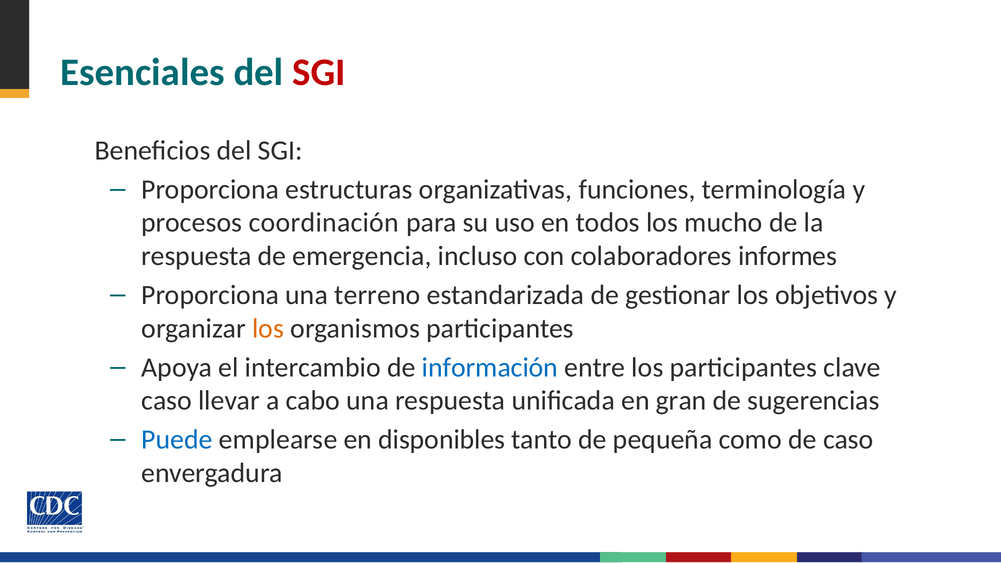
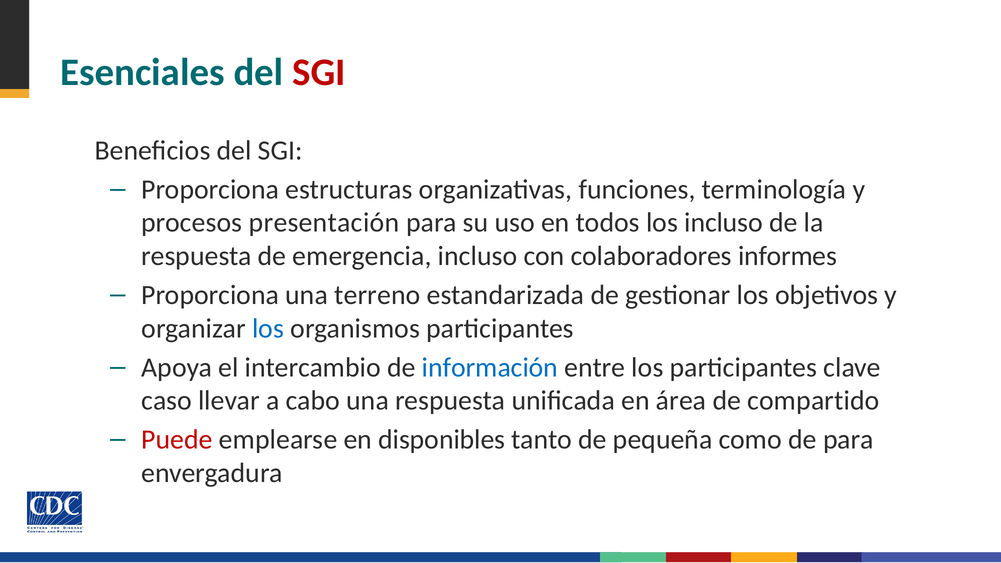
coordinación: coordinación -> presentación
los mucho: mucho -> incluso
los at (268, 329) colour: orange -> blue
gran: gran -> área
sugerencias: sugerencias -> compartido
Puede colour: blue -> red
de caso: caso -> para
